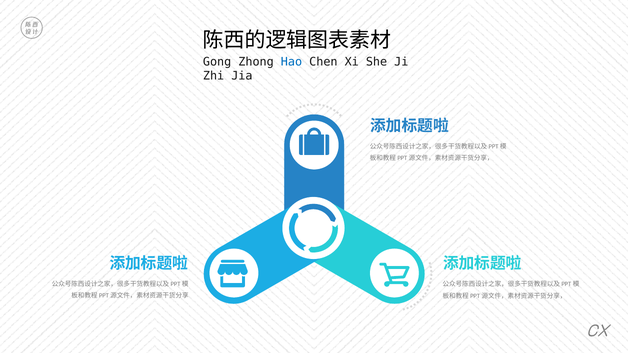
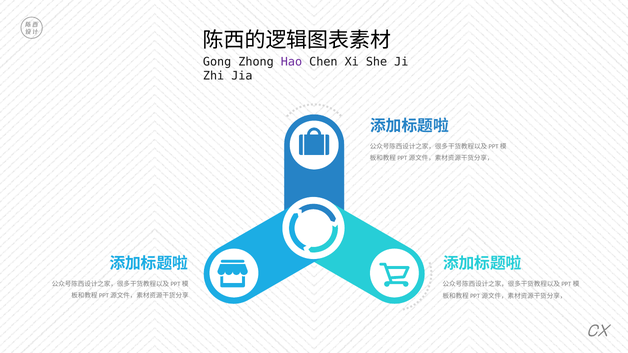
Hao colour: blue -> purple
